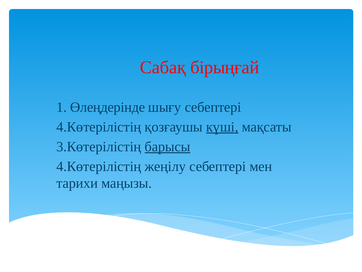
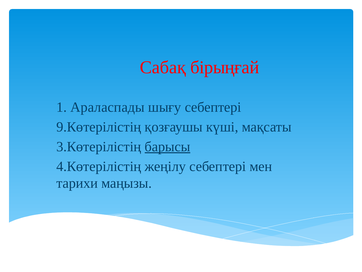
Өлеңдерінде: Өлеңдерінде -> Араласпады
4.Көтерілістің at (99, 127): 4.Көтерілістің -> 9.Көтерілістің
күші underline: present -> none
